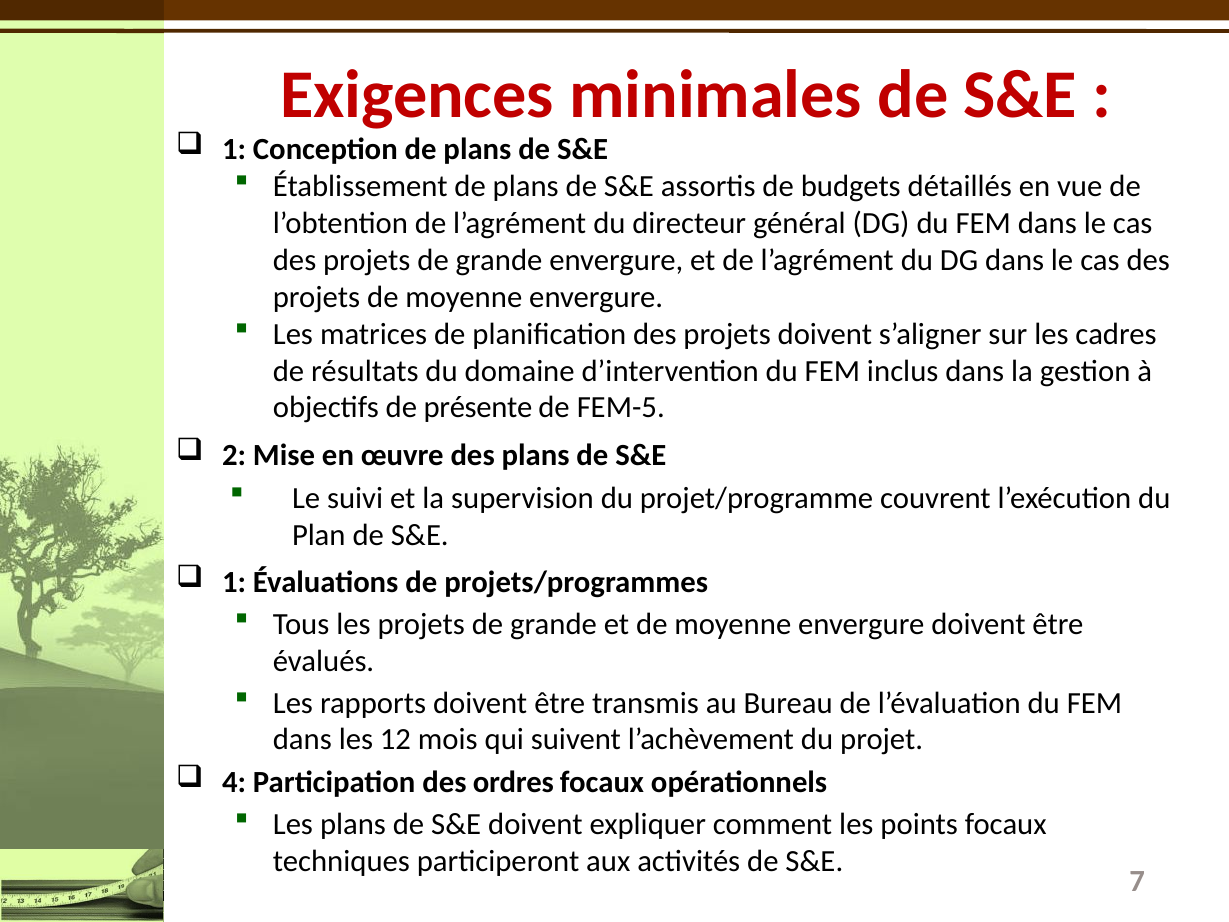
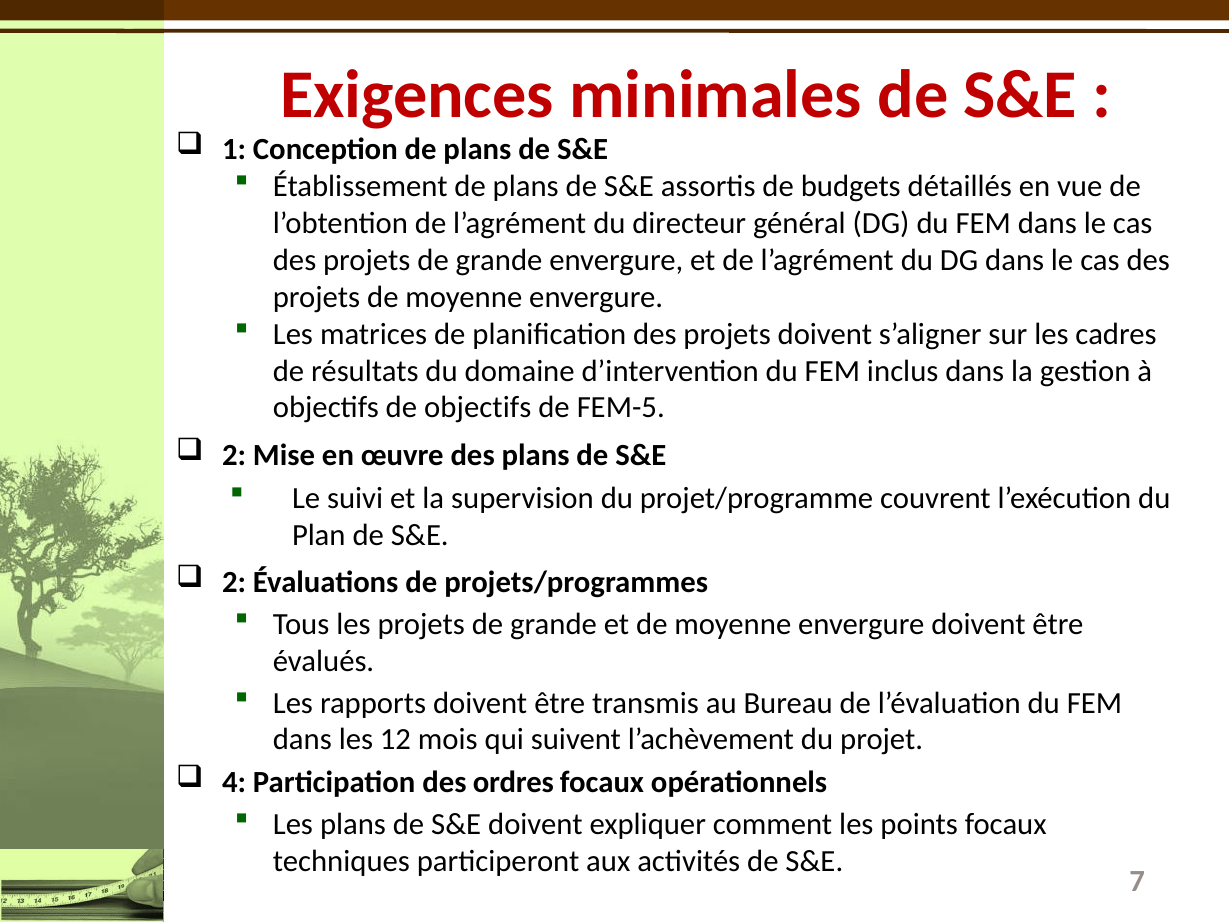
de présente: présente -> objectifs
1 at (234, 582): 1 -> 2
